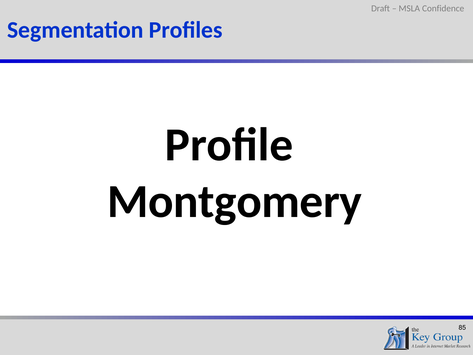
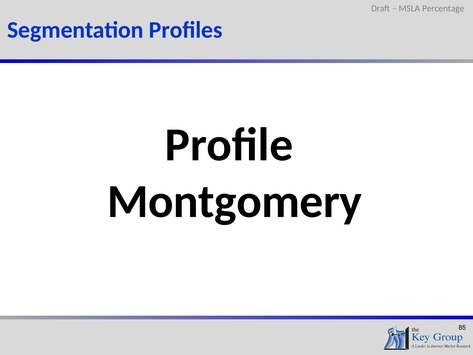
Confidence: Confidence -> Percentage
